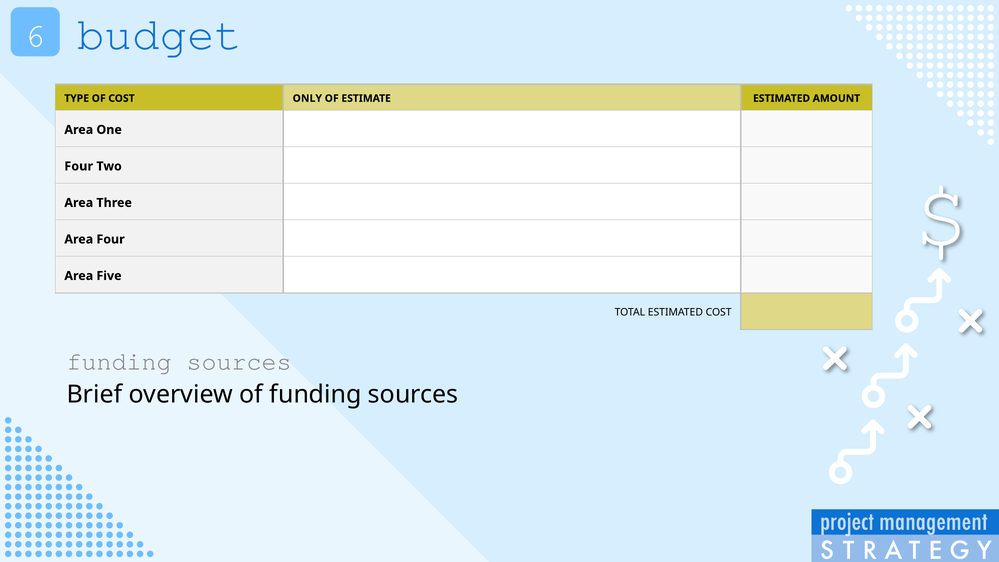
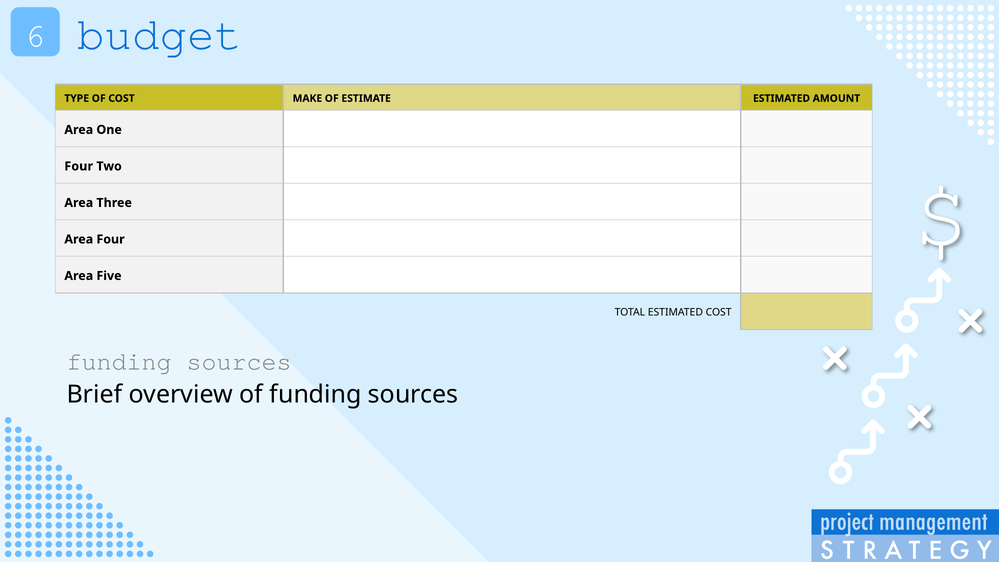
ONLY: ONLY -> MAKE
